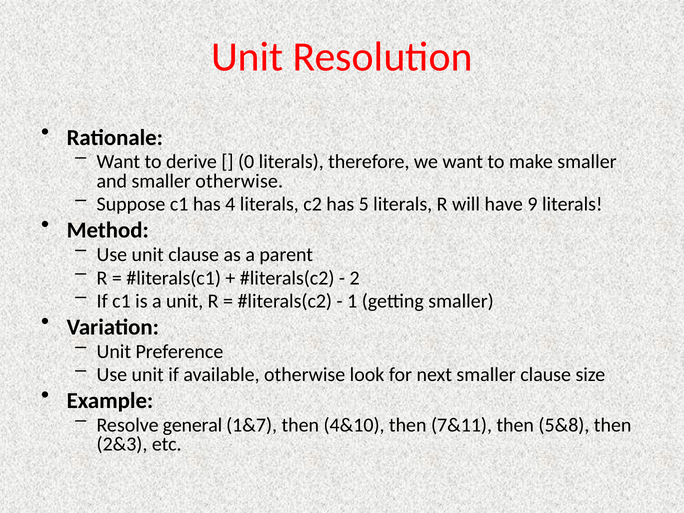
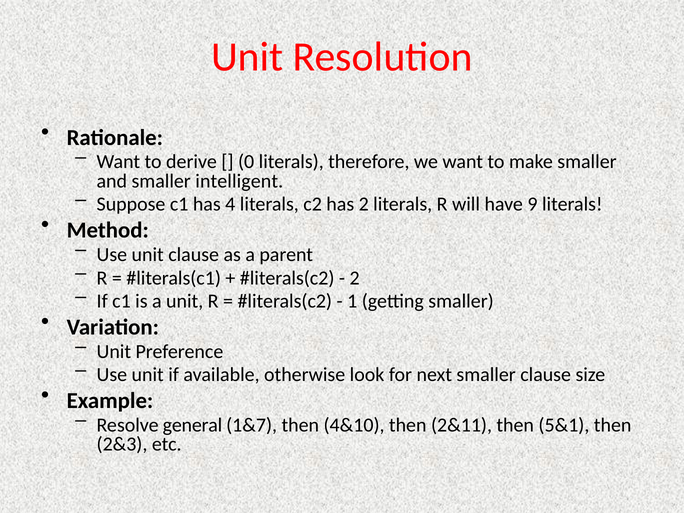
smaller otherwise: otherwise -> intelligent
has 5: 5 -> 2
7&11: 7&11 -> 2&11
5&8: 5&8 -> 5&1
